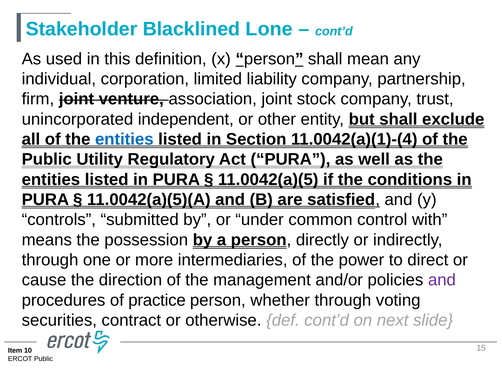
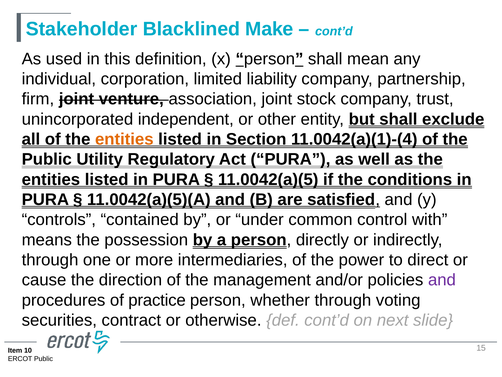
Lone: Lone -> Make
entities at (124, 139) colour: blue -> orange
submitted: submitted -> contained
